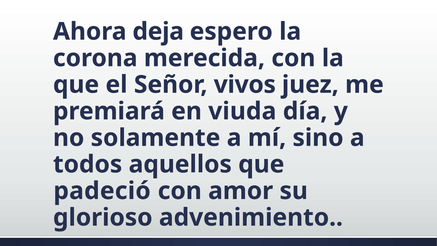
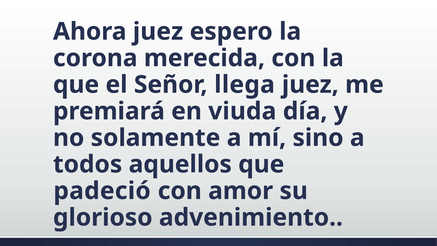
Ahora deja: deja -> juez
vivos: vivos -> llega
